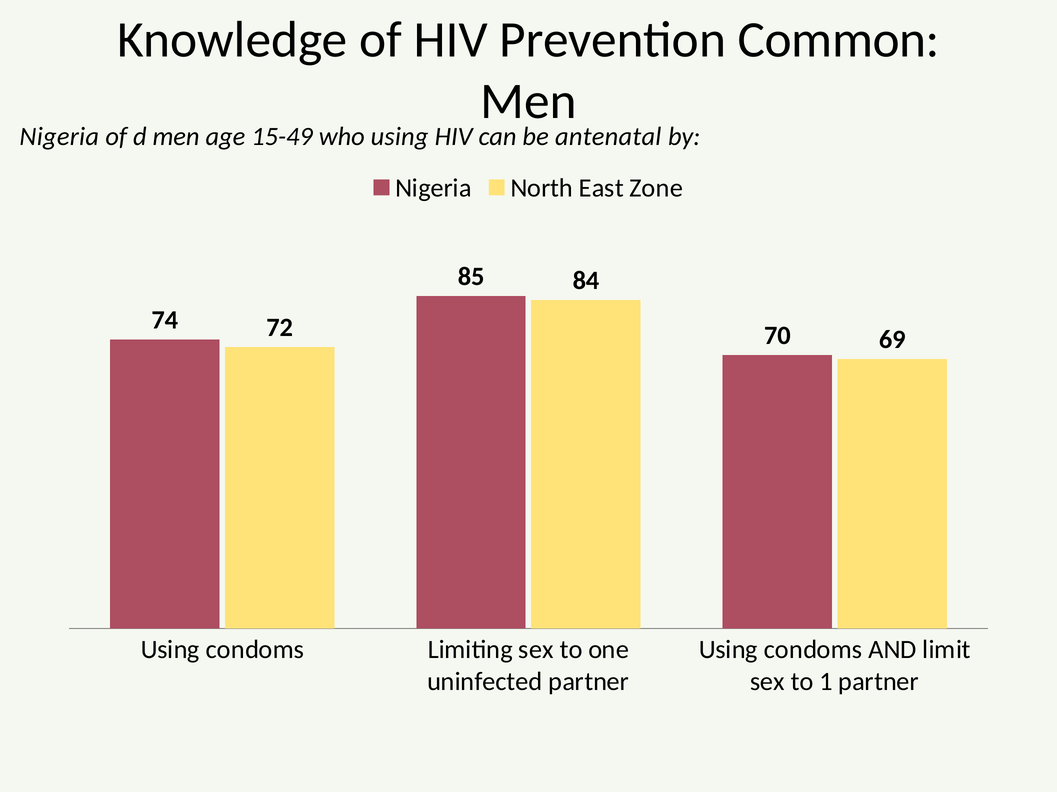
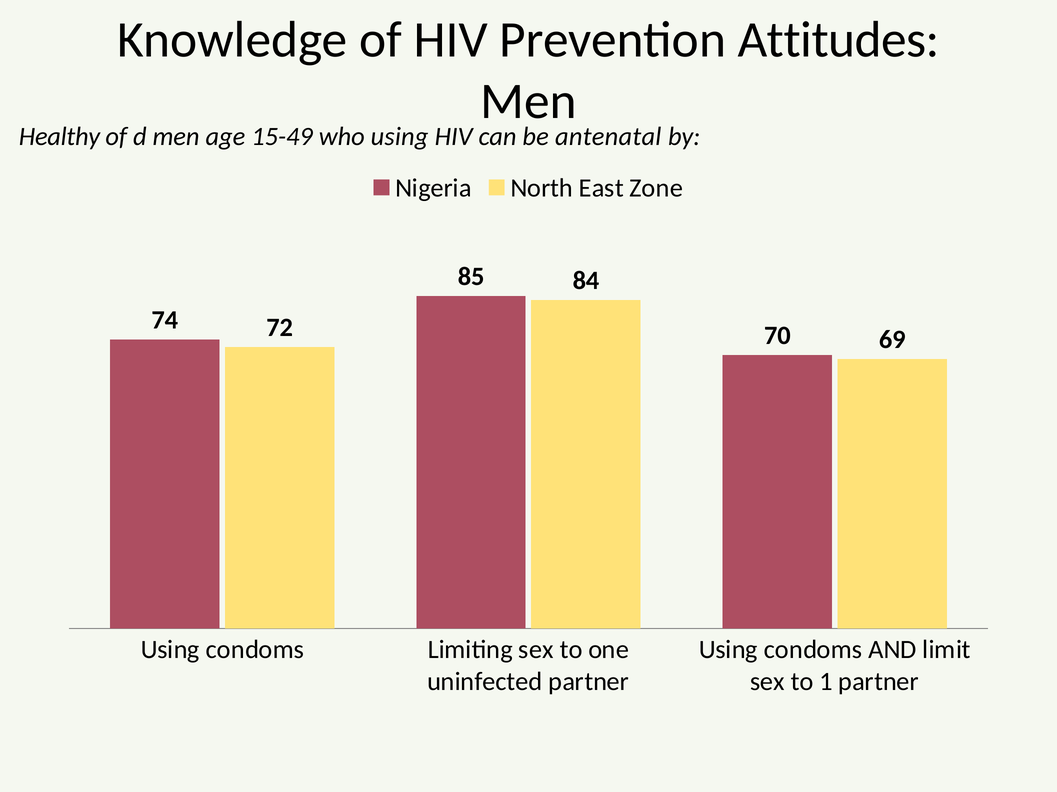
Common: Common -> Attitudes
Nigeria at (59, 137): Nigeria -> Healthy
